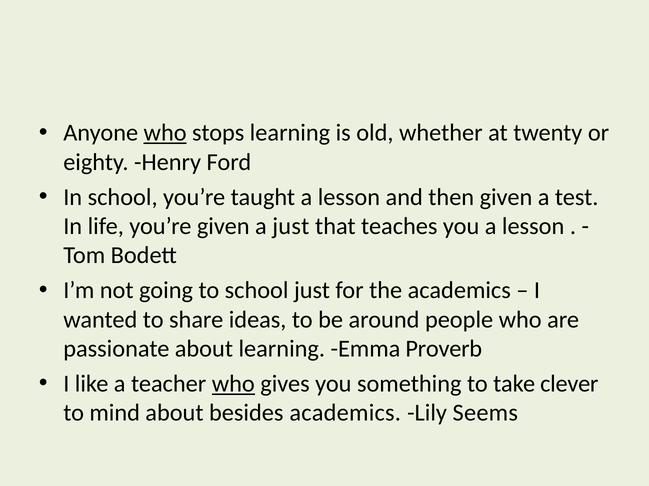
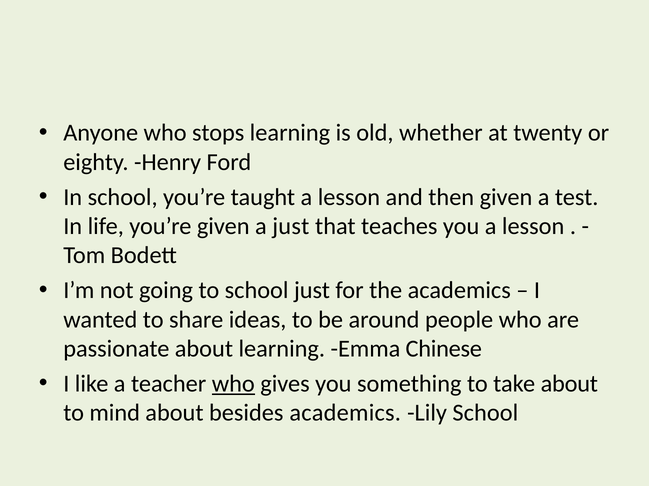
who at (165, 133) underline: present -> none
Proverb: Proverb -> Chinese
take clever: clever -> about
Lily Seems: Seems -> School
